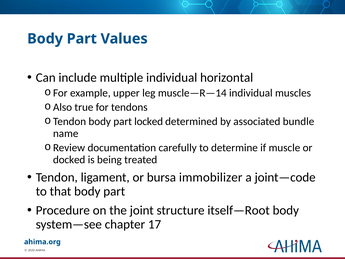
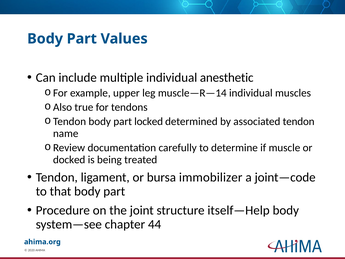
horizontal: horizontal -> anesthetic
associated bundle: bundle -> tendon
itself—Root: itself—Root -> itself—Help
17: 17 -> 44
